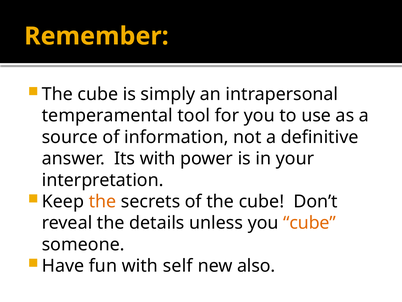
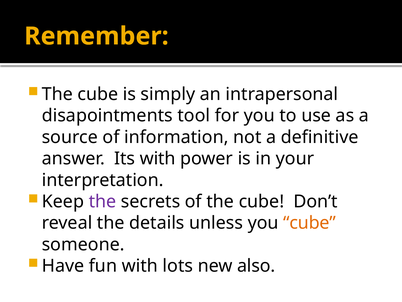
temperamental: temperamental -> disapointments
the at (102, 201) colour: orange -> purple
self: self -> lots
